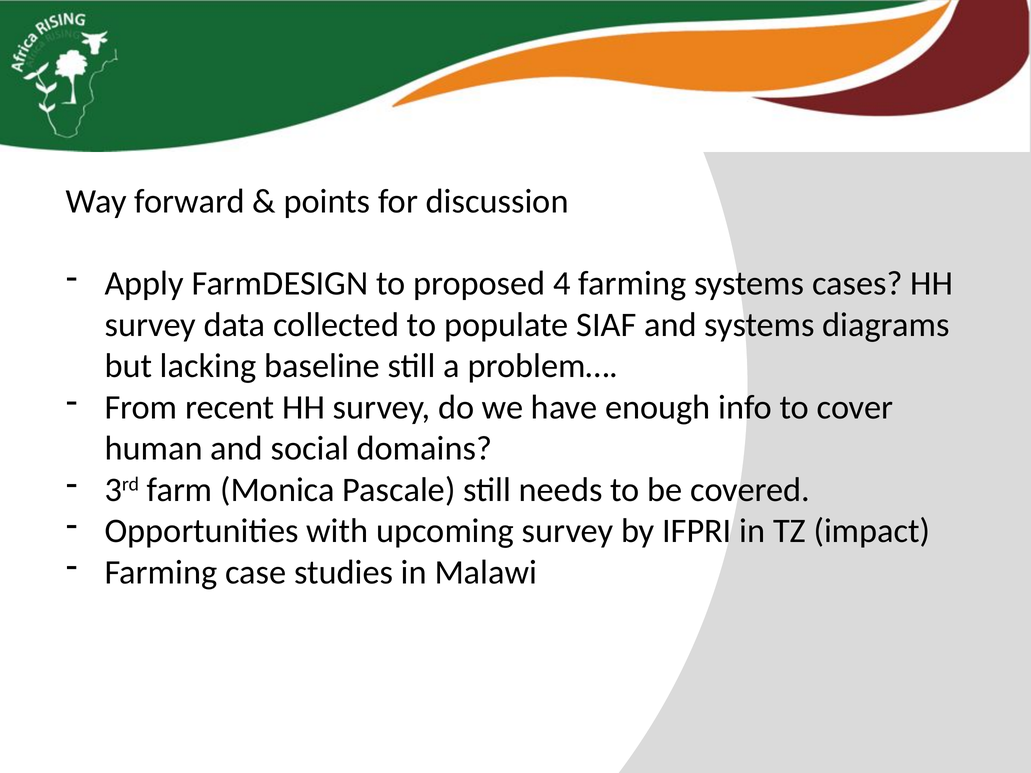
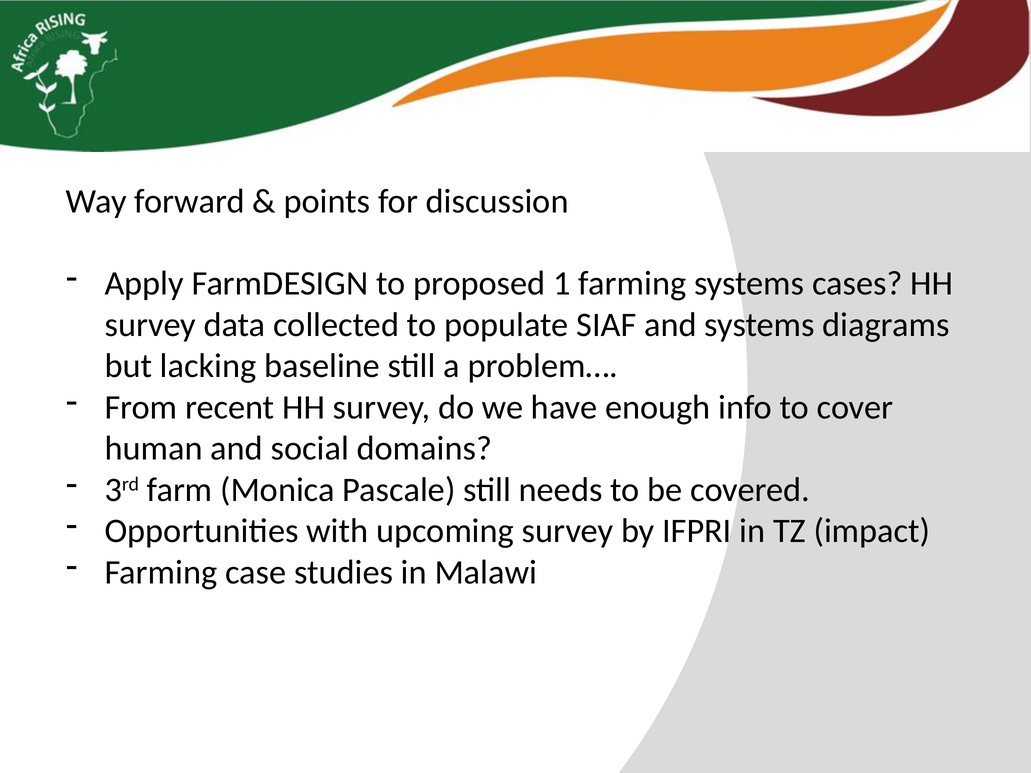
4: 4 -> 1
